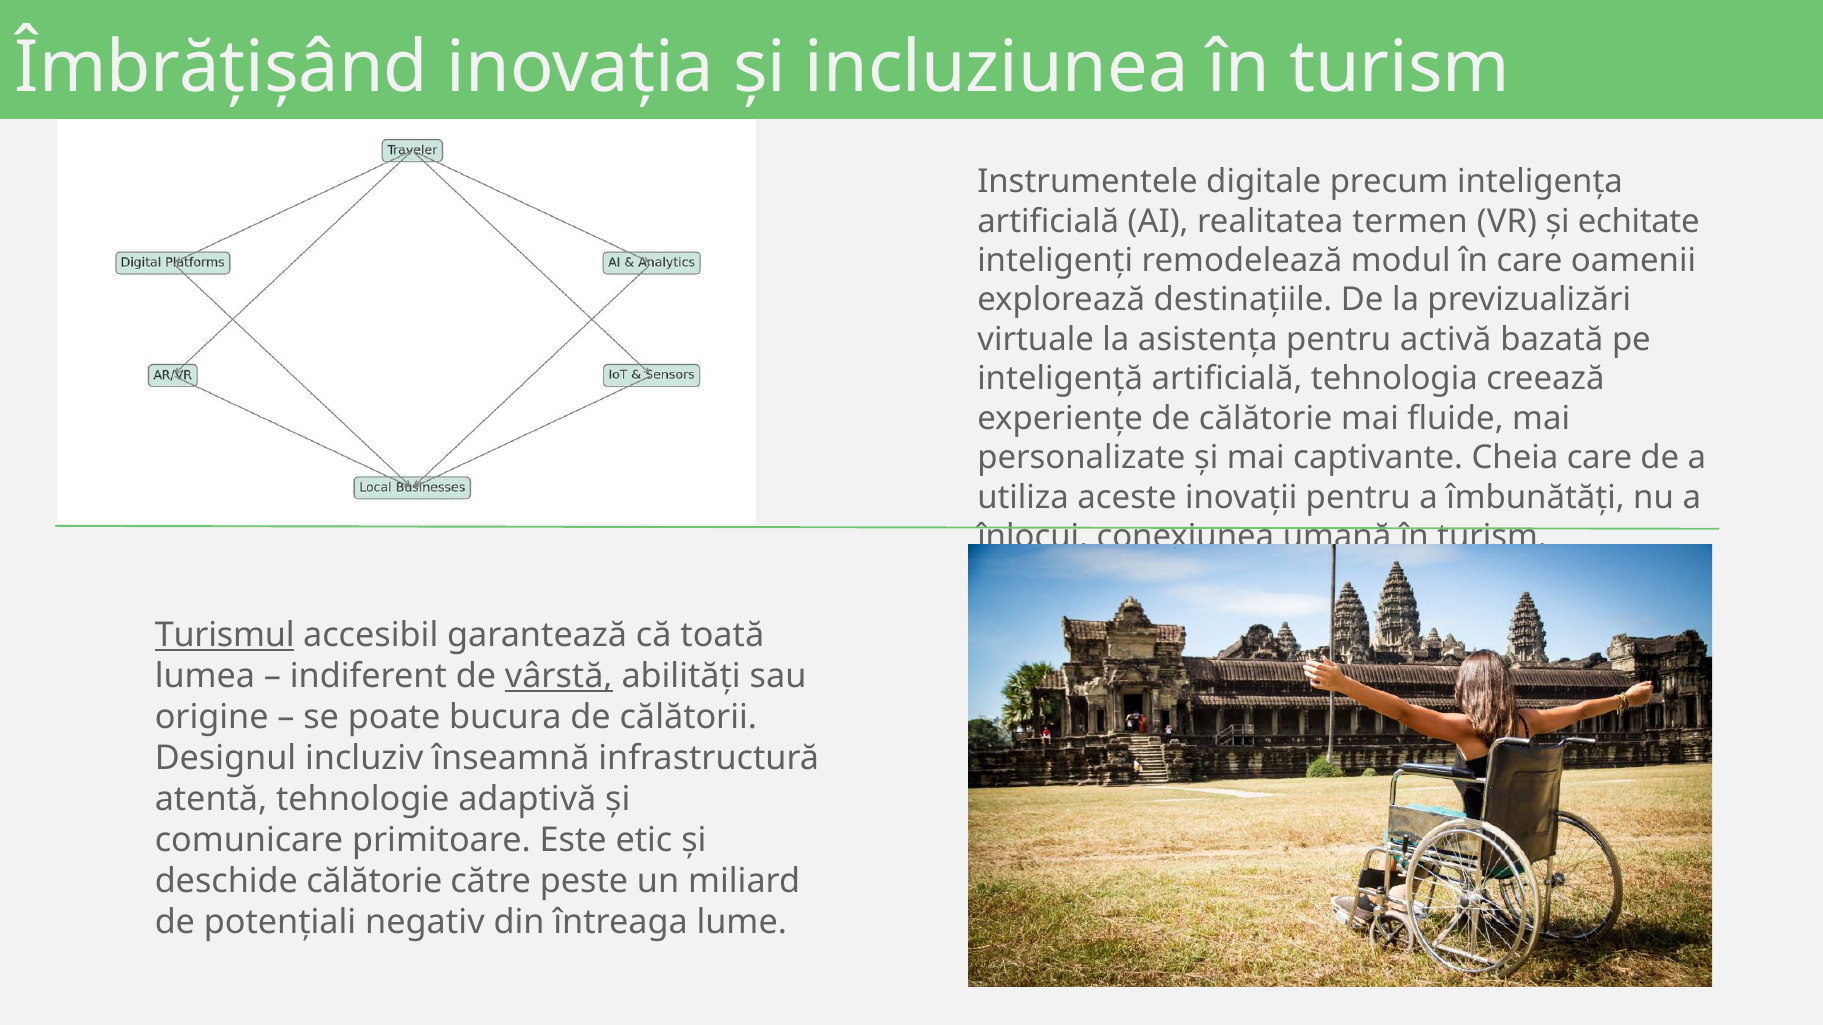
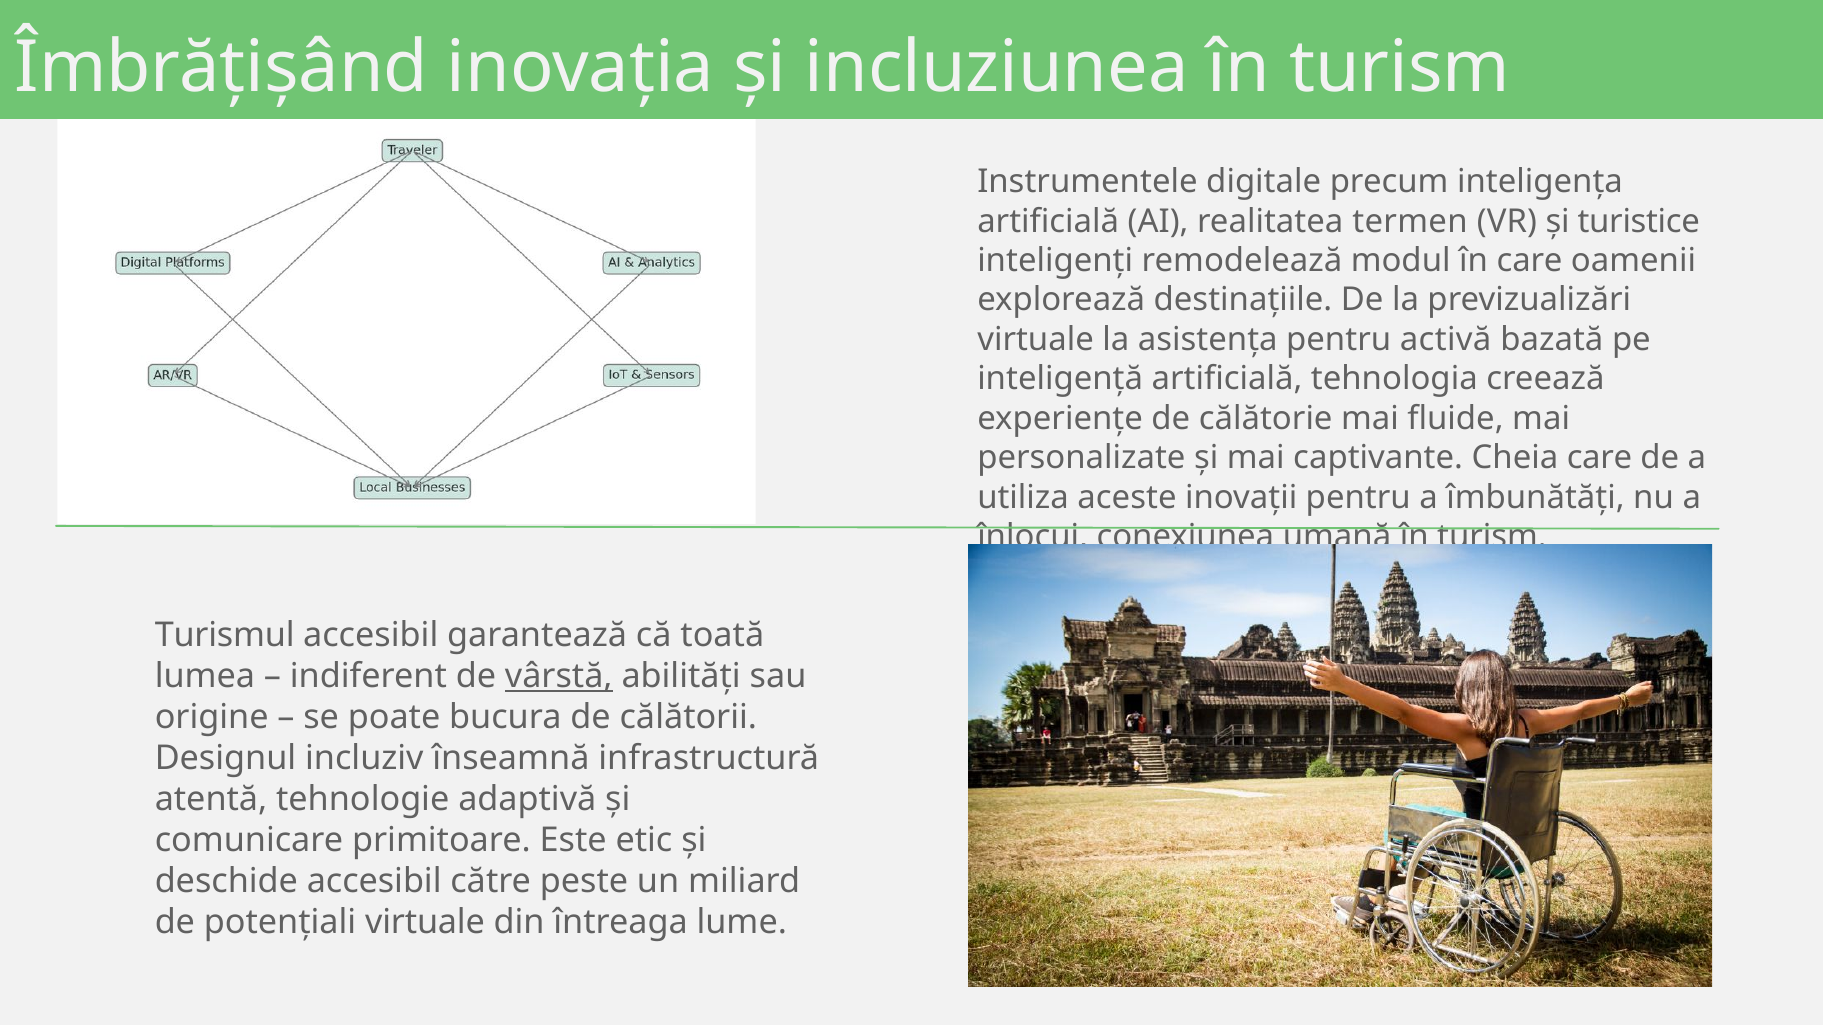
echitate: echitate -> turistice
Turismul underline: present -> none
deschide călătorie: călătorie -> accesibil
potențiali negativ: negativ -> virtuale
